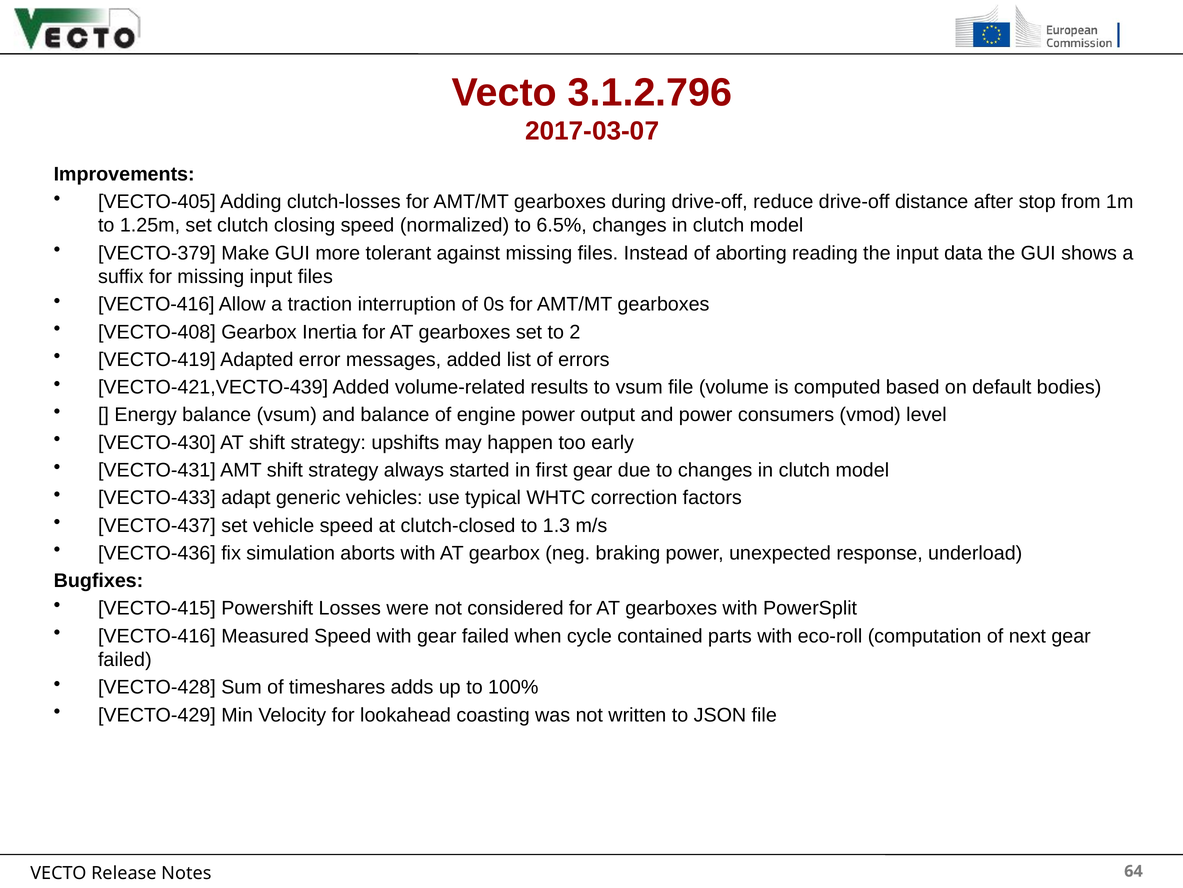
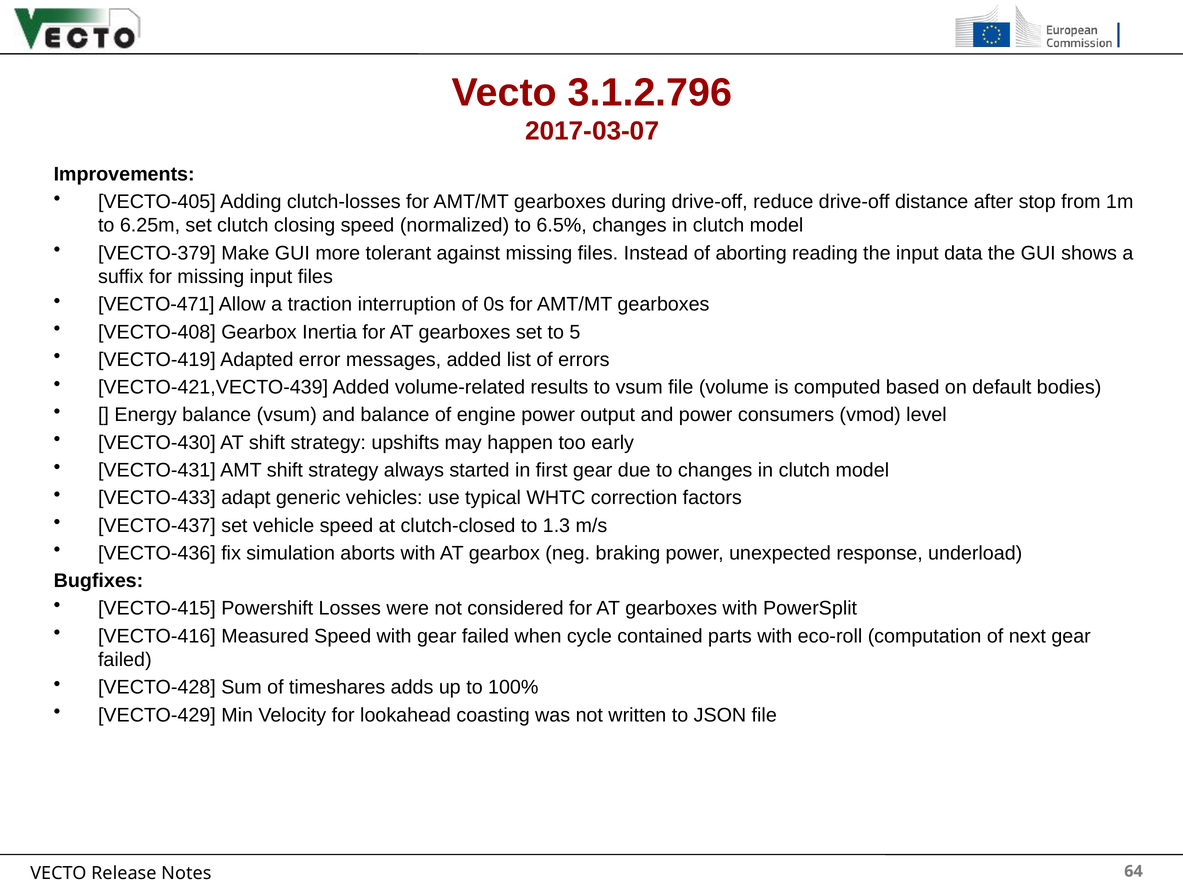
1.25m: 1.25m -> 6.25m
VECTO-416 at (156, 304): VECTO-416 -> VECTO-471
2: 2 -> 5
